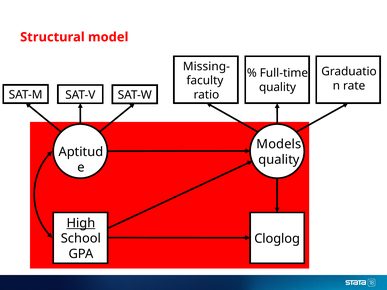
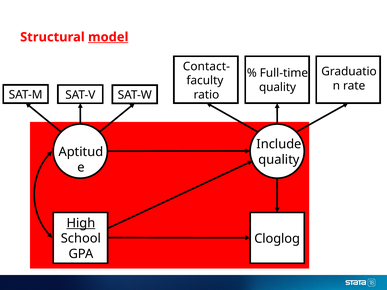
model underline: none -> present
Missing-: Missing- -> Contact-
Models: Models -> Include
